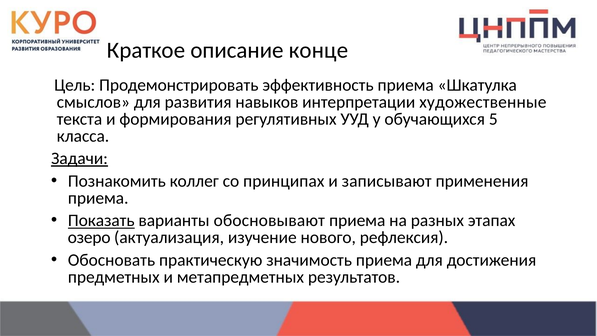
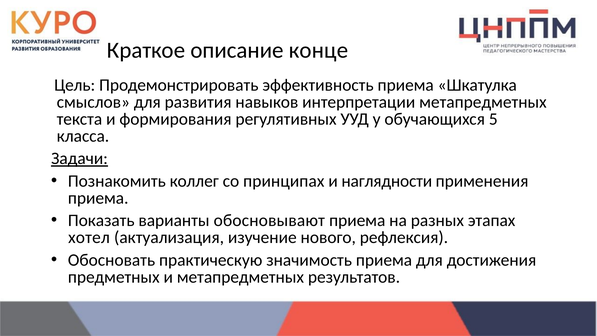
интерпретации художественные: художественные -> метапредметных
записывают: записывают -> наглядности
Показать underline: present -> none
озеро: озеро -> хотел
